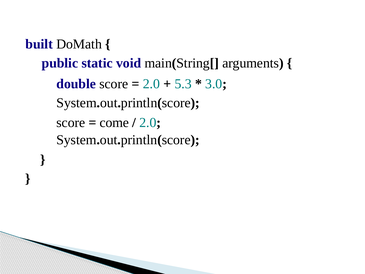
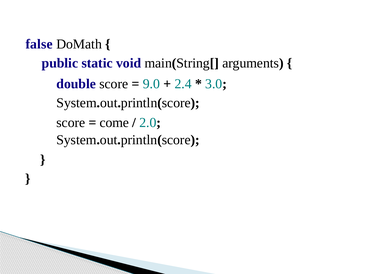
built: built -> false
2.0 at (151, 84): 2.0 -> 9.0
5.3: 5.3 -> 2.4
